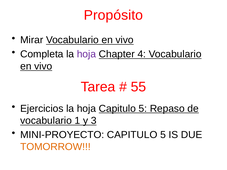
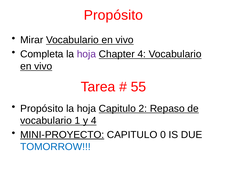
Ejercicios at (42, 109): Ejercicios -> Propósito
hoja Capitulo 5: 5 -> 2
y 3: 3 -> 4
MINI-PROYECTO underline: none -> present
5 at (163, 135): 5 -> 0
TOMORROW colour: orange -> blue
